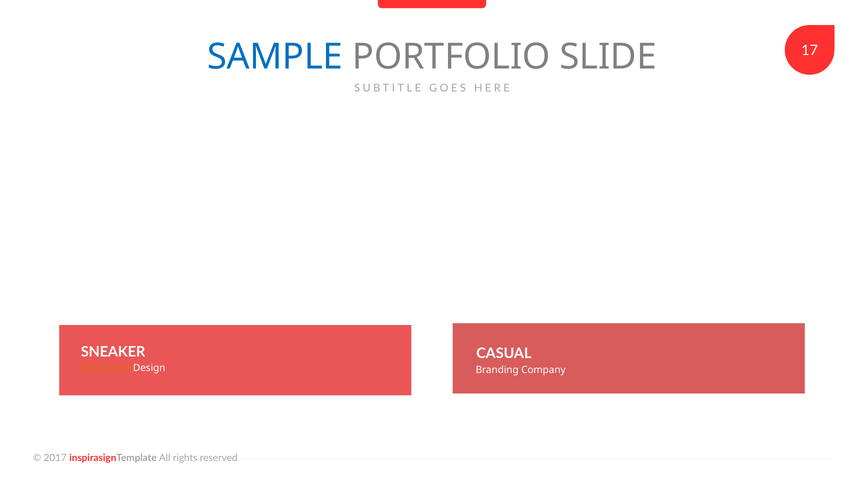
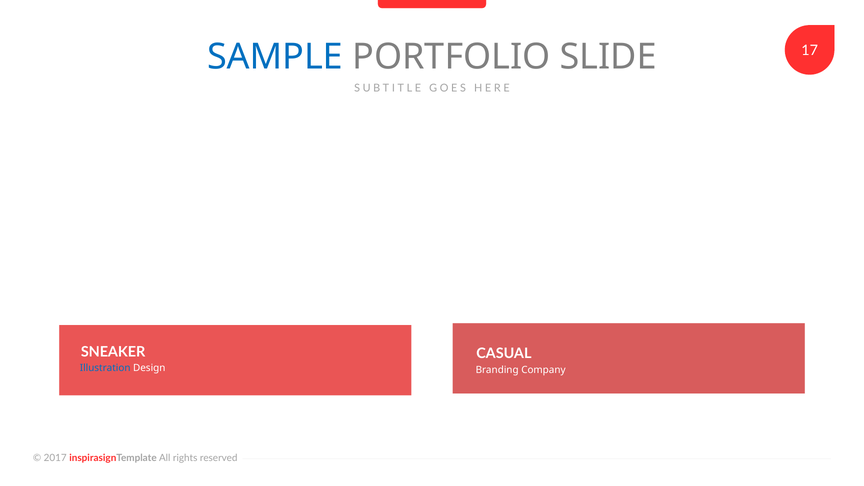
Illustration colour: orange -> blue
